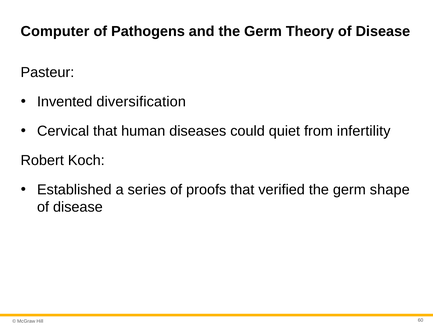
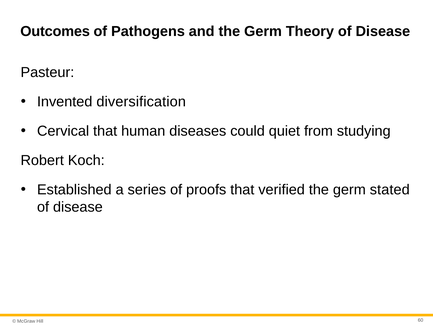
Computer: Computer -> Outcomes
infertility: infertility -> studying
shape: shape -> stated
